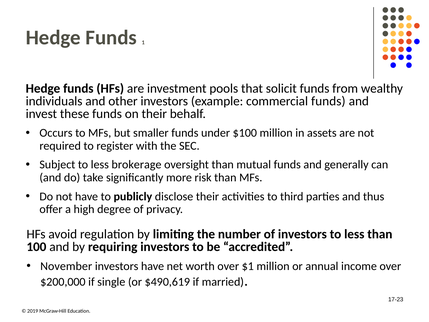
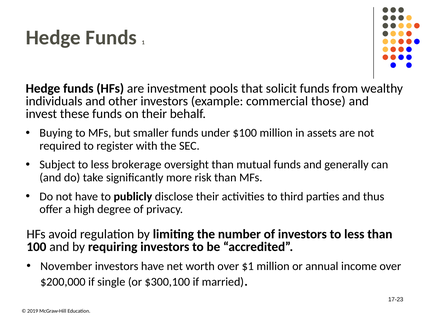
commercial funds: funds -> those
Occurs: Occurs -> Buying
$490,619: $490,619 -> $300,100
